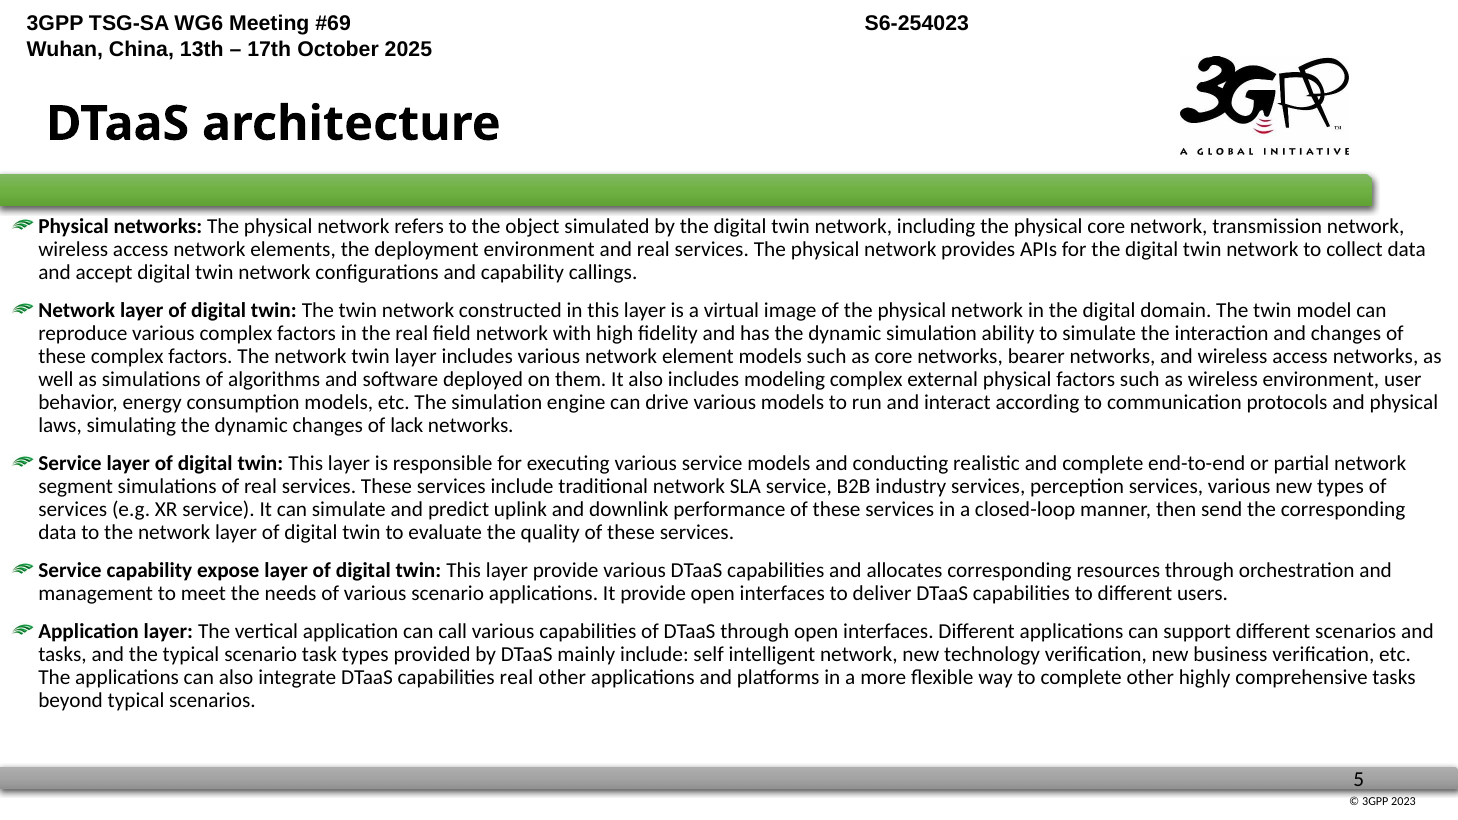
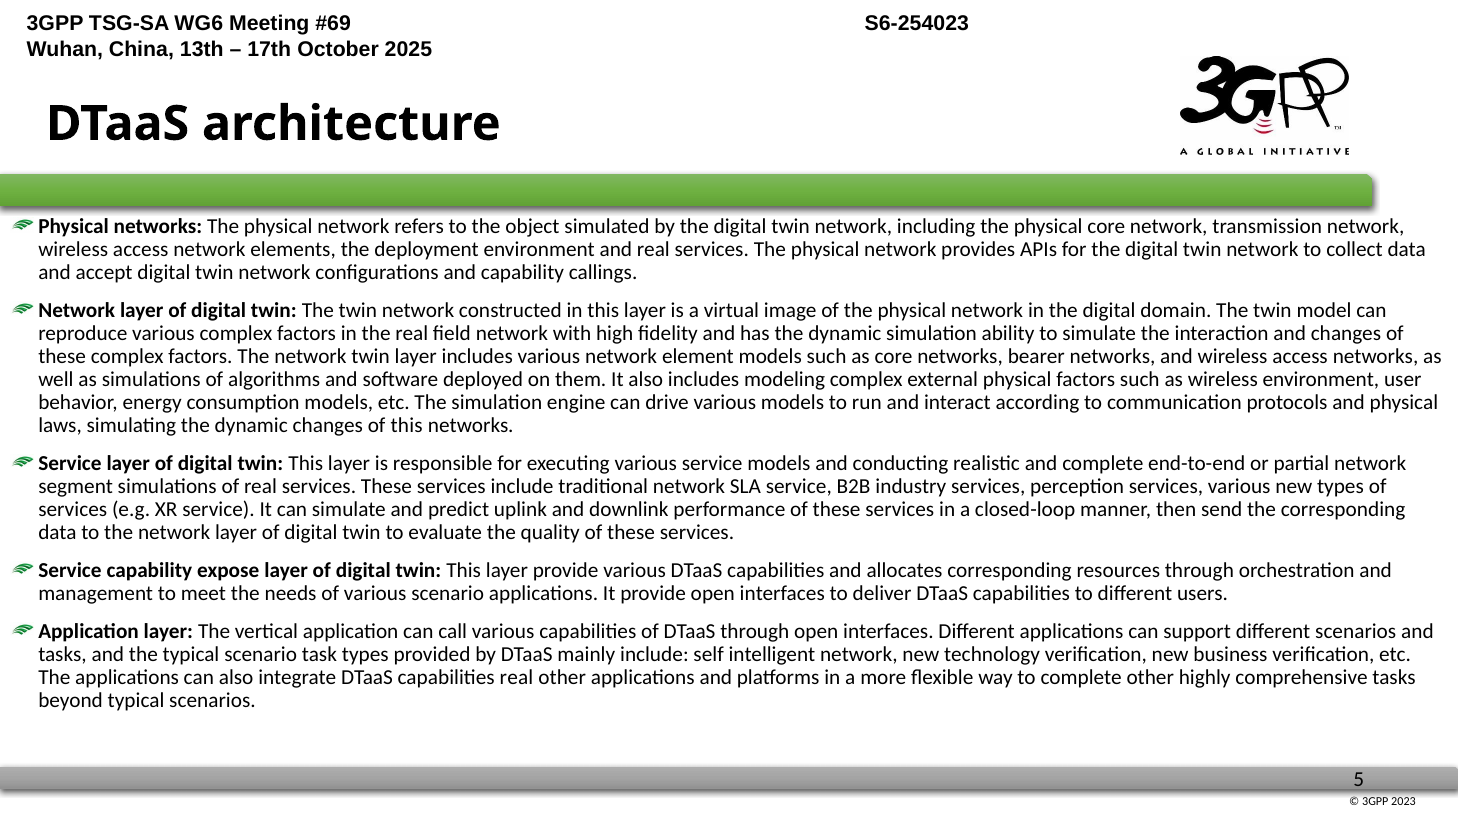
of lack: lack -> this
